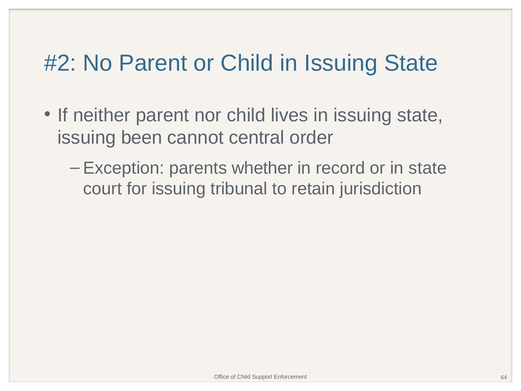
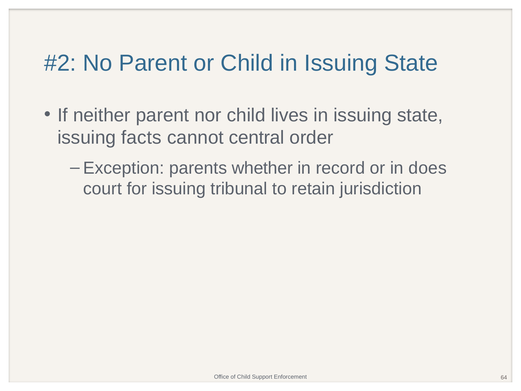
been: been -> facts
in state: state -> does
